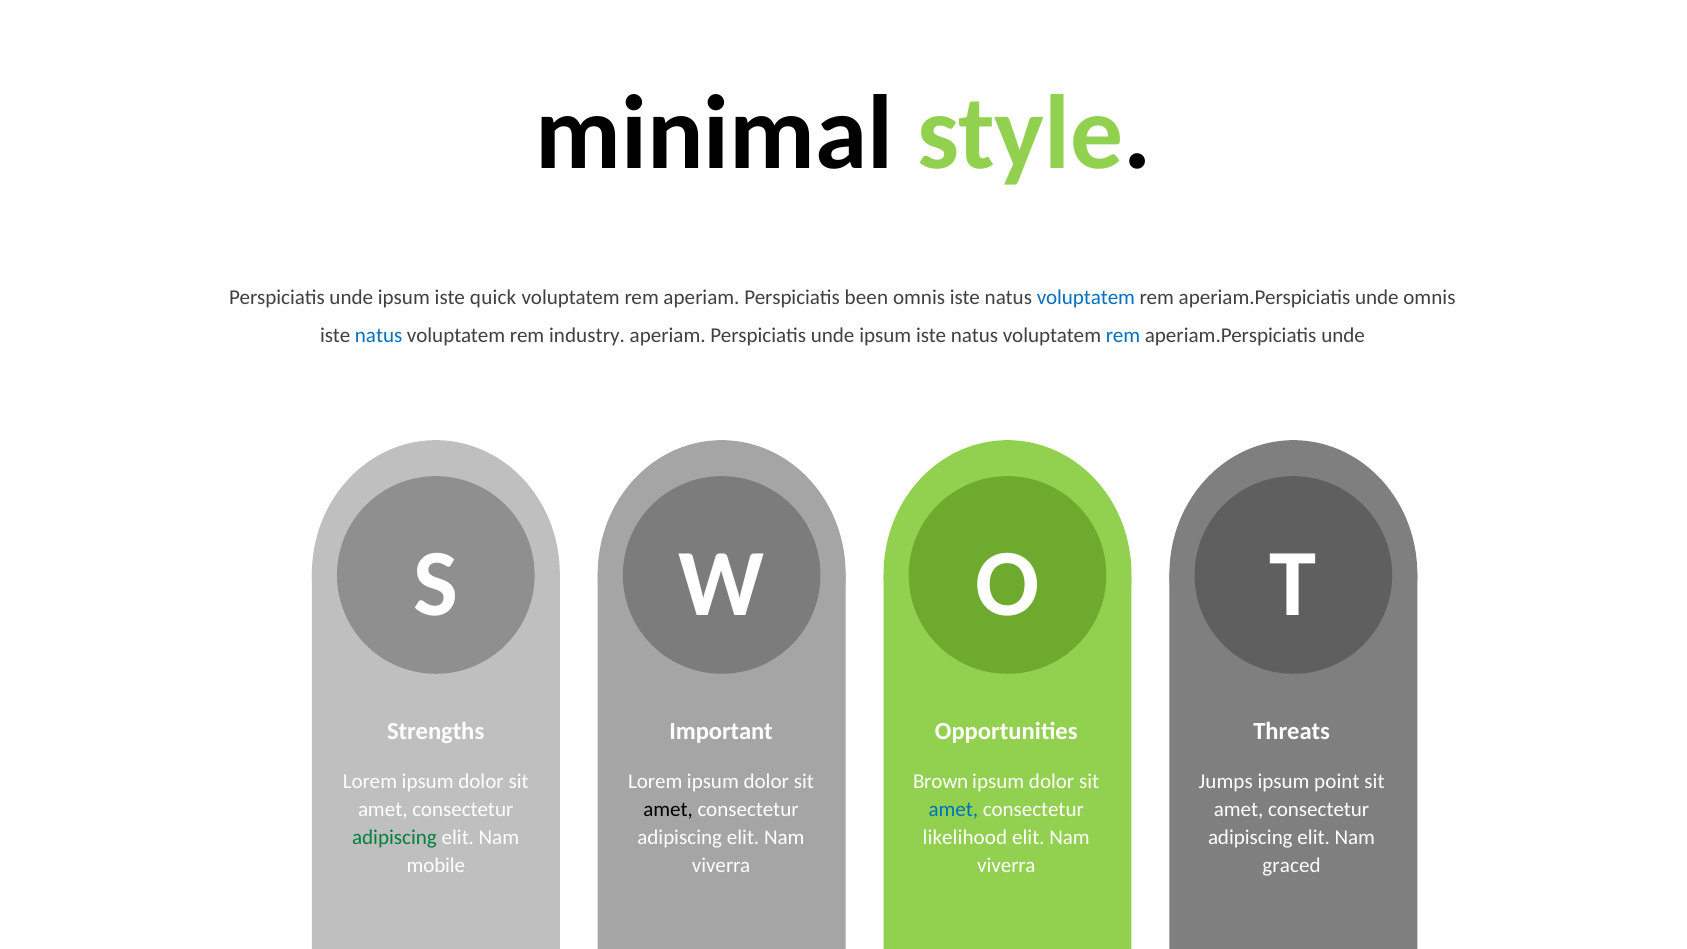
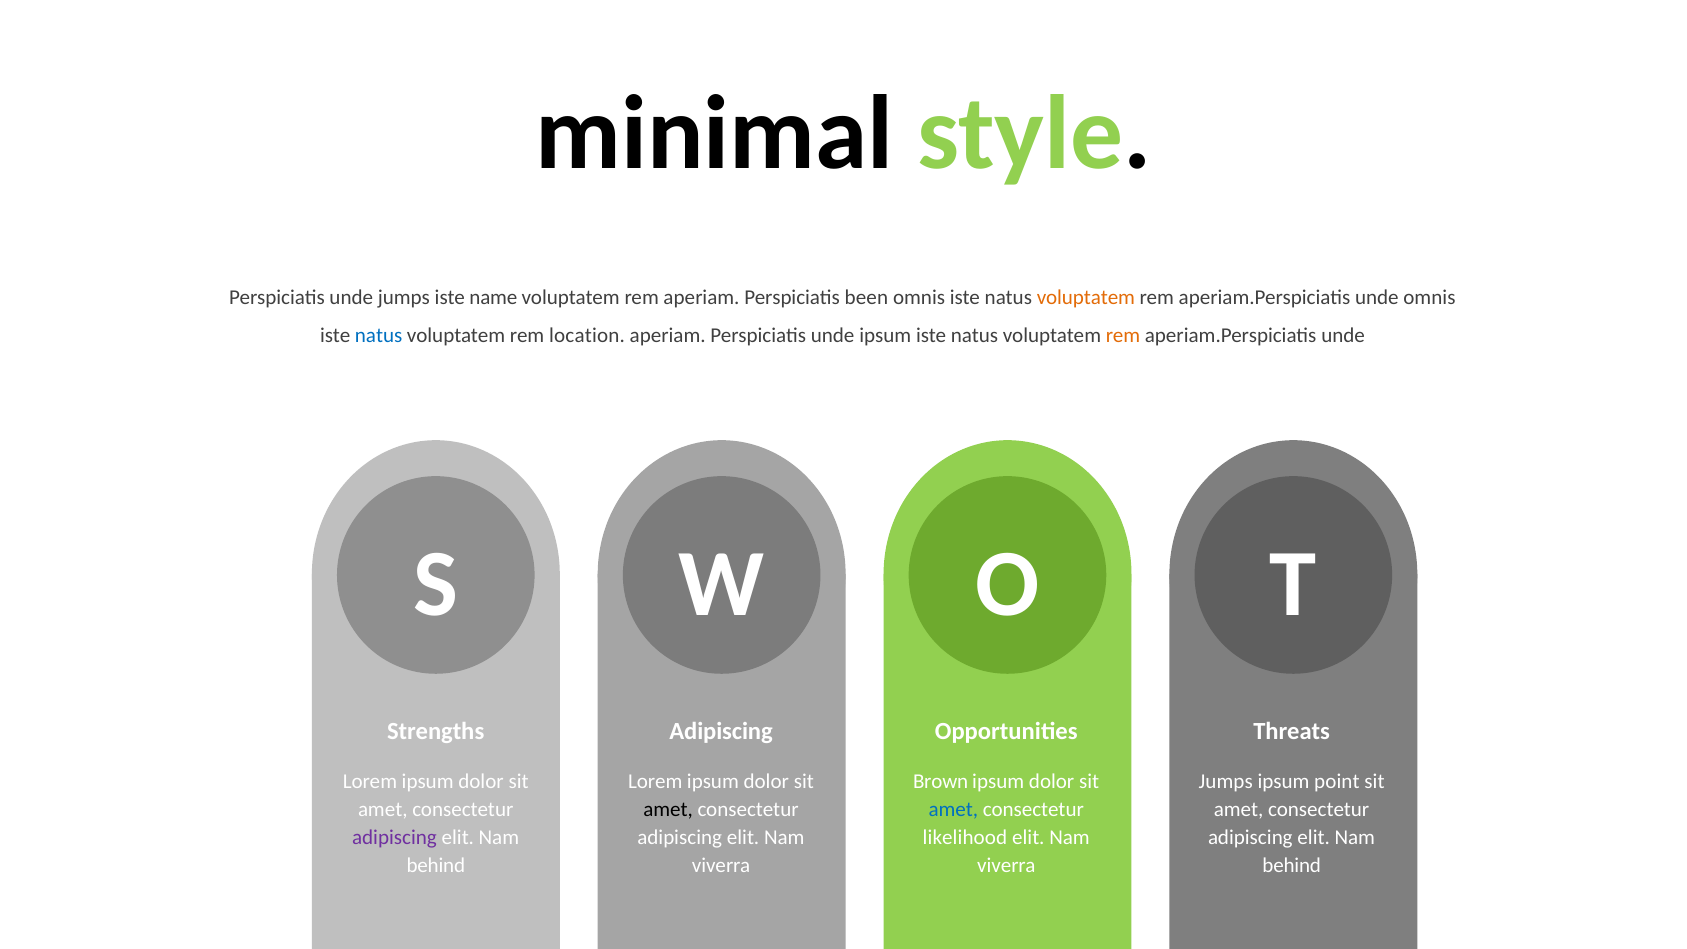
ipsum at (404, 297): ipsum -> jumps
quick: quick -> name
voluptatem at (1086, 297) colour: blue -> orange
industry: industry -> location
rem at (1123, 335) colour: blue -> orange
Strengths Important: Important -> Adipiscing
adipiscing at (394, 837) colour: green -> purple
mobile at (436, 865): mobile -> behind
graced at (1292, 865): graced -> behind
